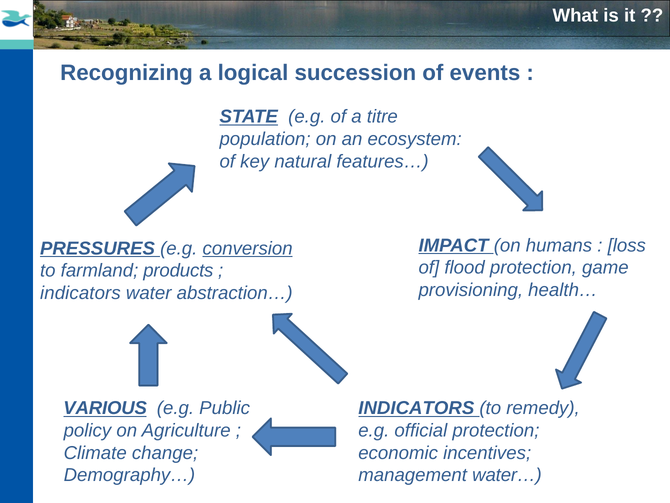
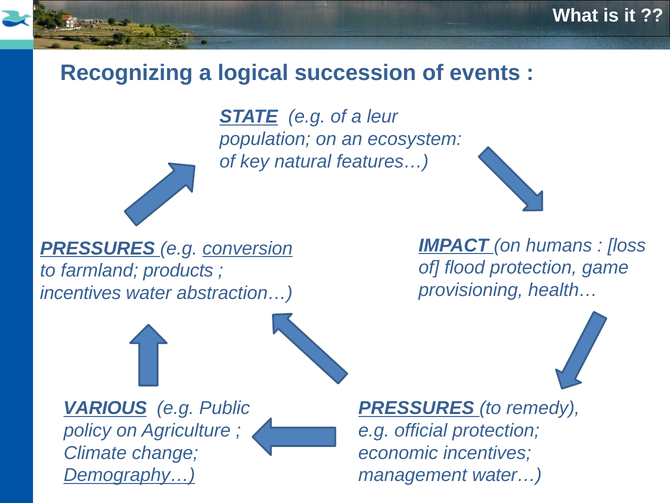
titre: titre -> leur
indicators at (80, 293): indicators -> incentives
INDICATORS at (416, 408): INDICATORS -> PRESSURES
Demography… underline: none -> present
